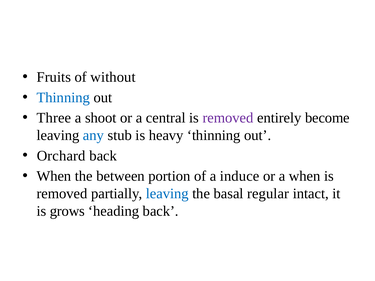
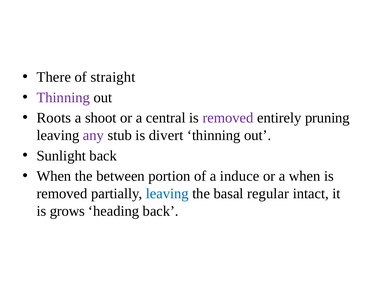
Fruits: Fruits -> There
without: without -> straight
Thinning at (63, 98) colour: blue -> purple
Three: Three -> Roots
become: become -> pruning
any colour: blue -> purple
heavy: heavy -> divert
Orchard: Orchard -> Sunlight
